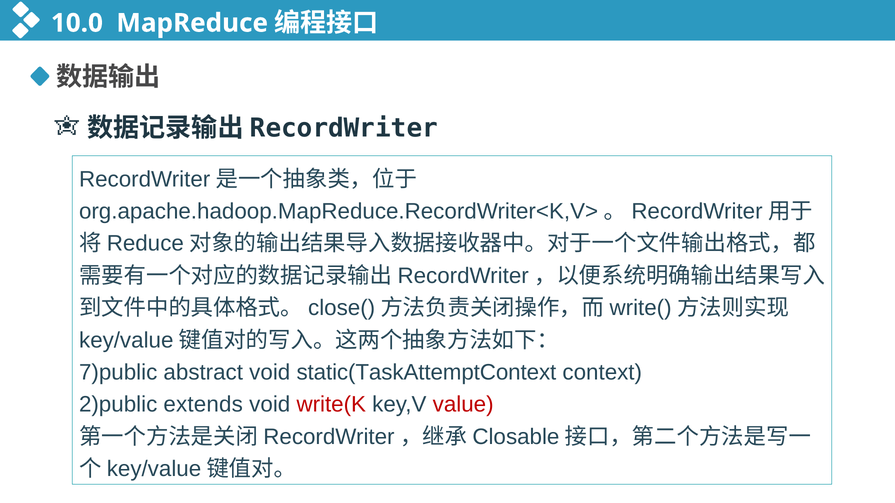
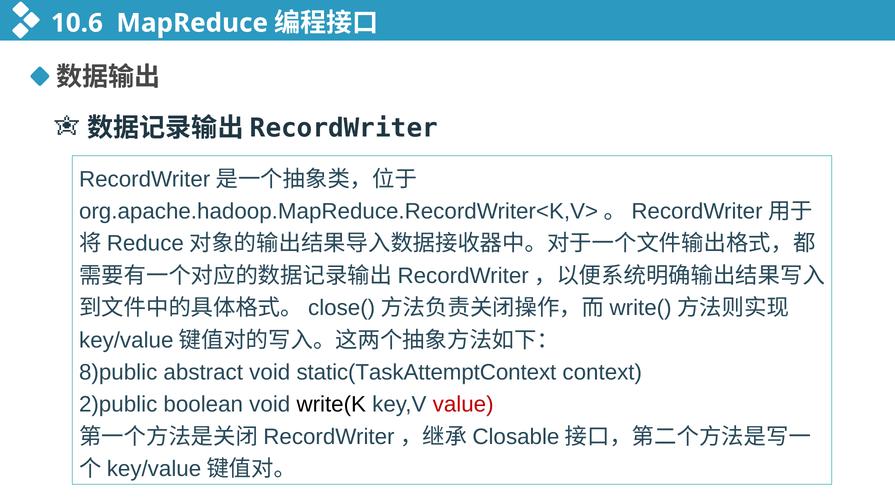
10.0: 10.0 -> 10.6
7)public: 7)public -> 8)public
extends: extends -> boolean
write(K colour: red -> black
